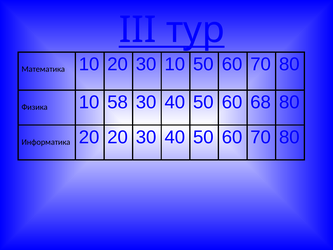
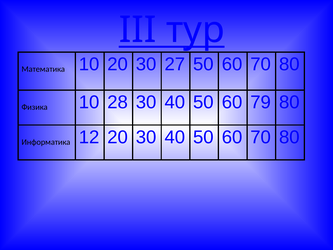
30 10: 10 -> 27
58: 58 -> 28
68: 68 -> 79
Информатика 20: 20 -> 12
